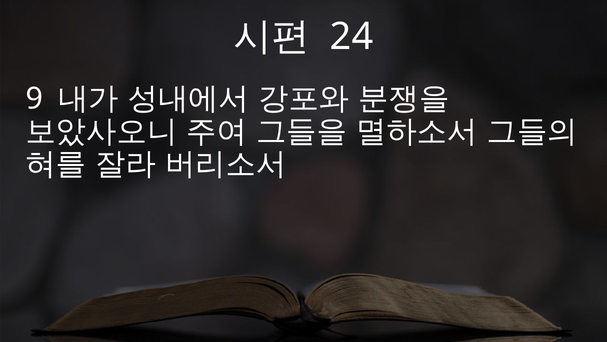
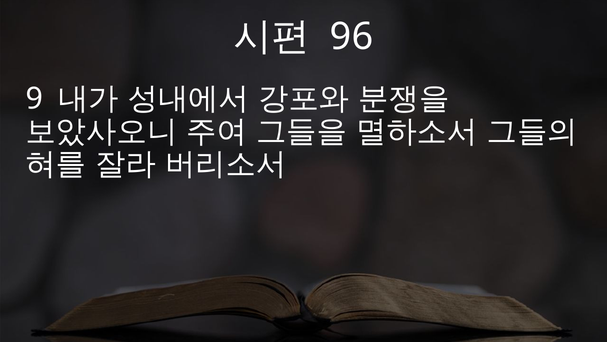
24: 24 -> 96
